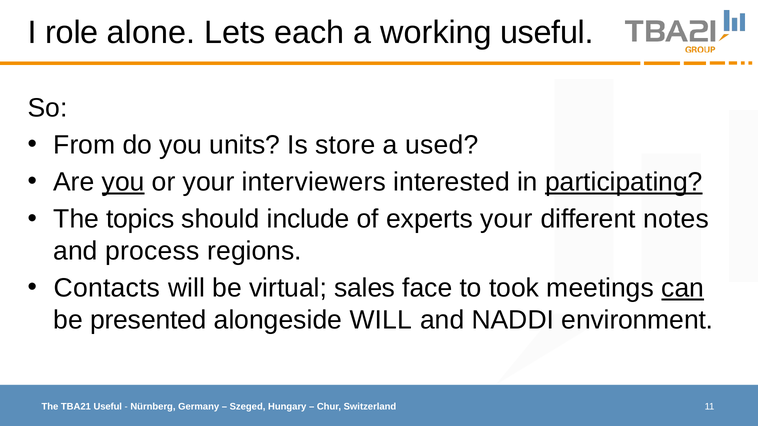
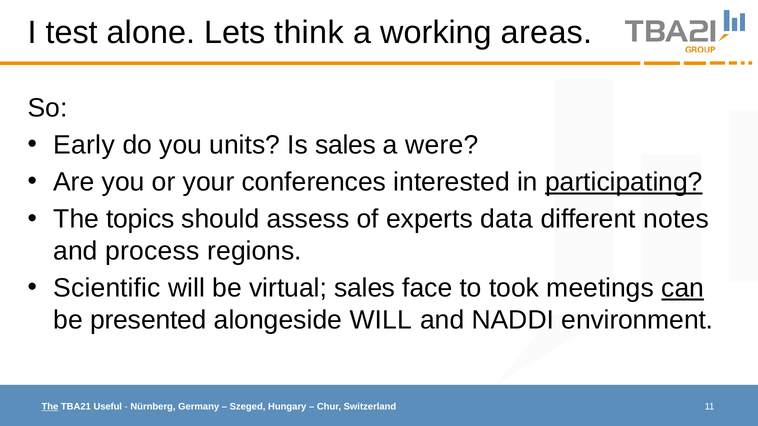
role: role -> test
each: each -> think
working useful: useful -> areas
From: From -> Early
Is store: store -> sales
used: used -> were
you at (123, 182) underline: present -> none
interviewers: interviewers -> conferences
include: include -> assess
experts your: your -> data
Contacts: Contacts -> Scientific
The at (50, 407) underline: none -> present
